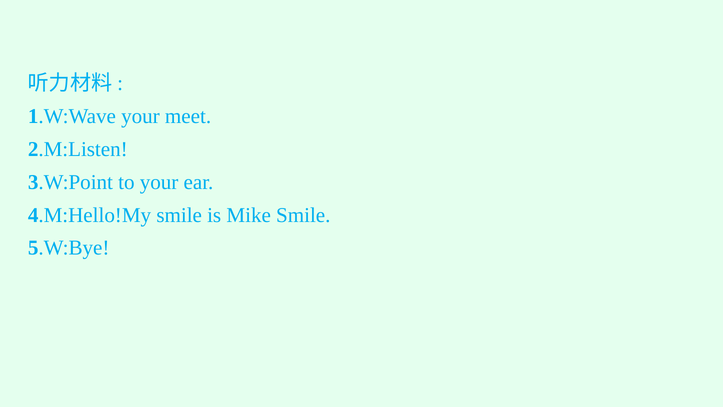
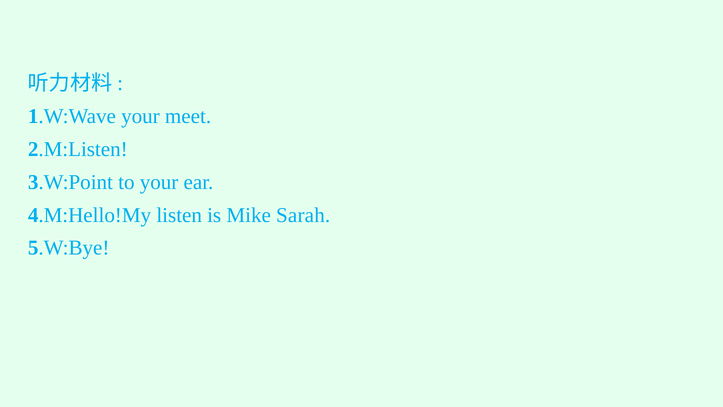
4.M:Hello!My smile: smile -> listen
Mike Smile: Smile -> Sarah
